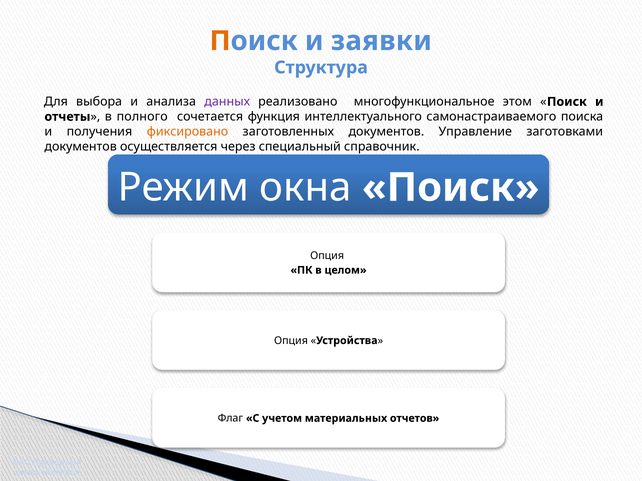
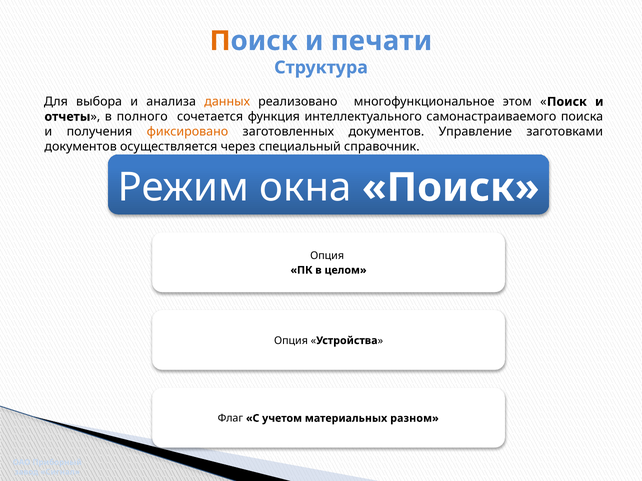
заявки: заявки -> печати
данных colour: purple -> orange
отчетов: отчетов -> разном
